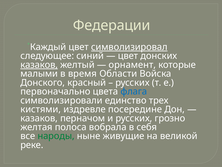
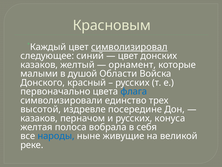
Федерации: Федерации -> Красновым
казаков at (39, 65) underline: present -> none
время: время -> душой
кистями: кистями -> высотой
грозно: грозно -> конуса
народы colour: green -> blue
